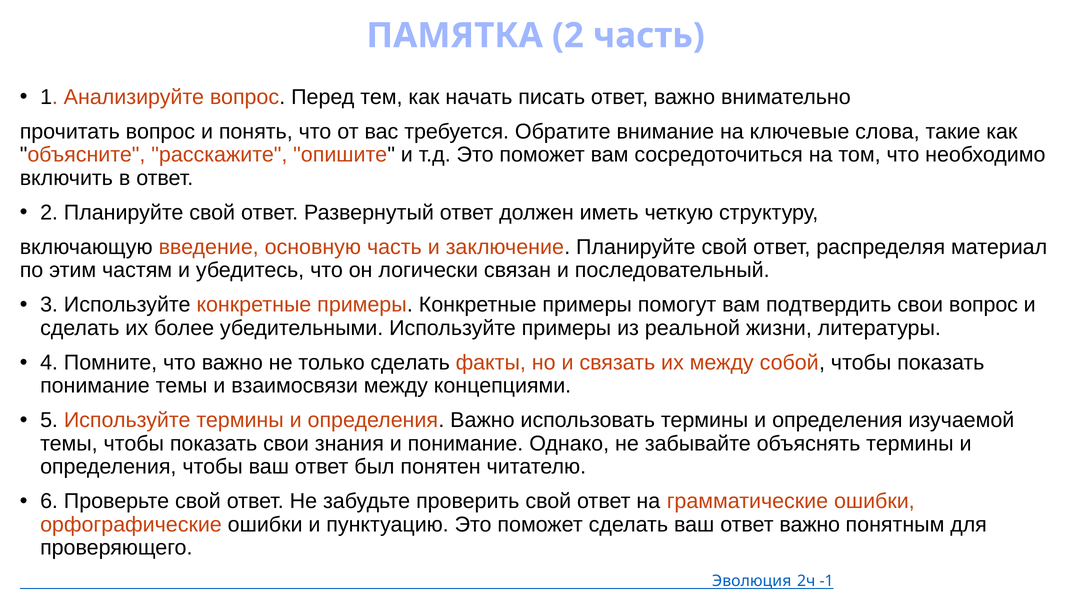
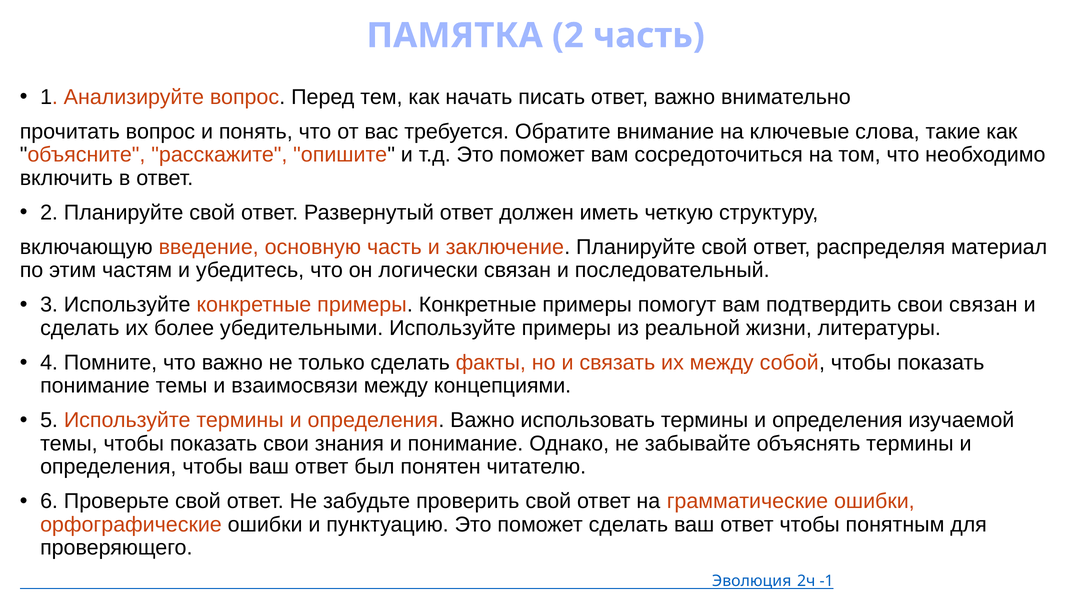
свои вопрос: вопрос -> связан
ваш ответ важно: важно -> чтобы
